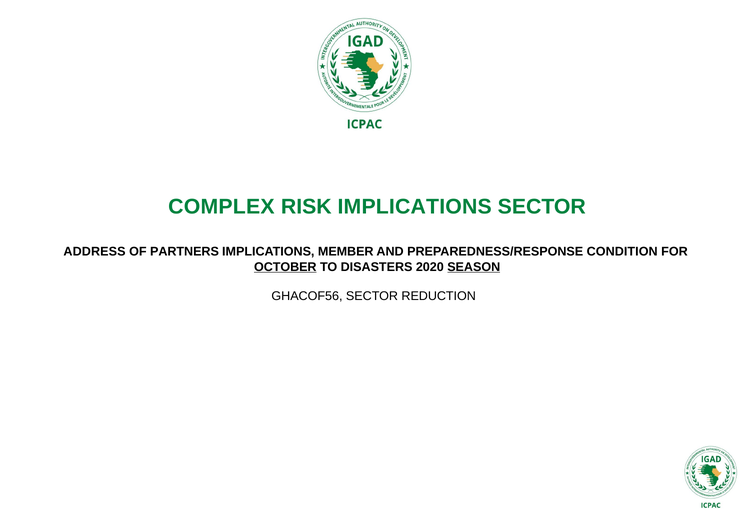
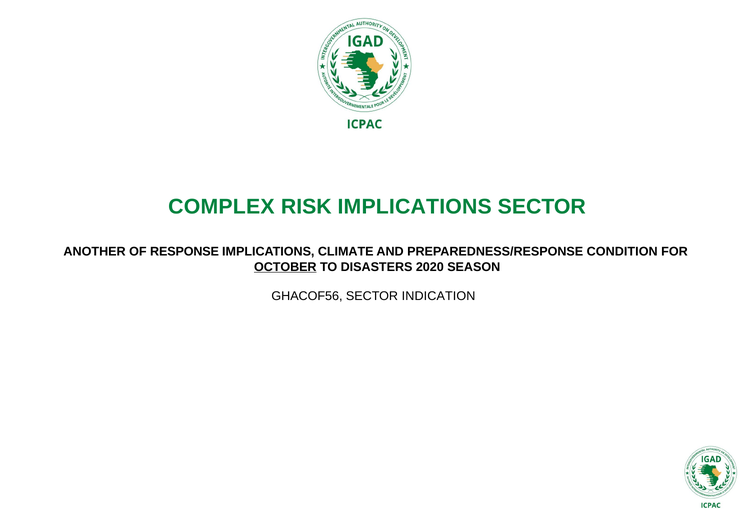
ADDRESS: ADDRESS -> ANOTHER
PARTNERS: PARTNERS -> RESPONSE
MEMBER: MEMBER -> CLIMATE
SEASON underline: present -> none
REDUCTION: REDUCTION -> INDICATION
